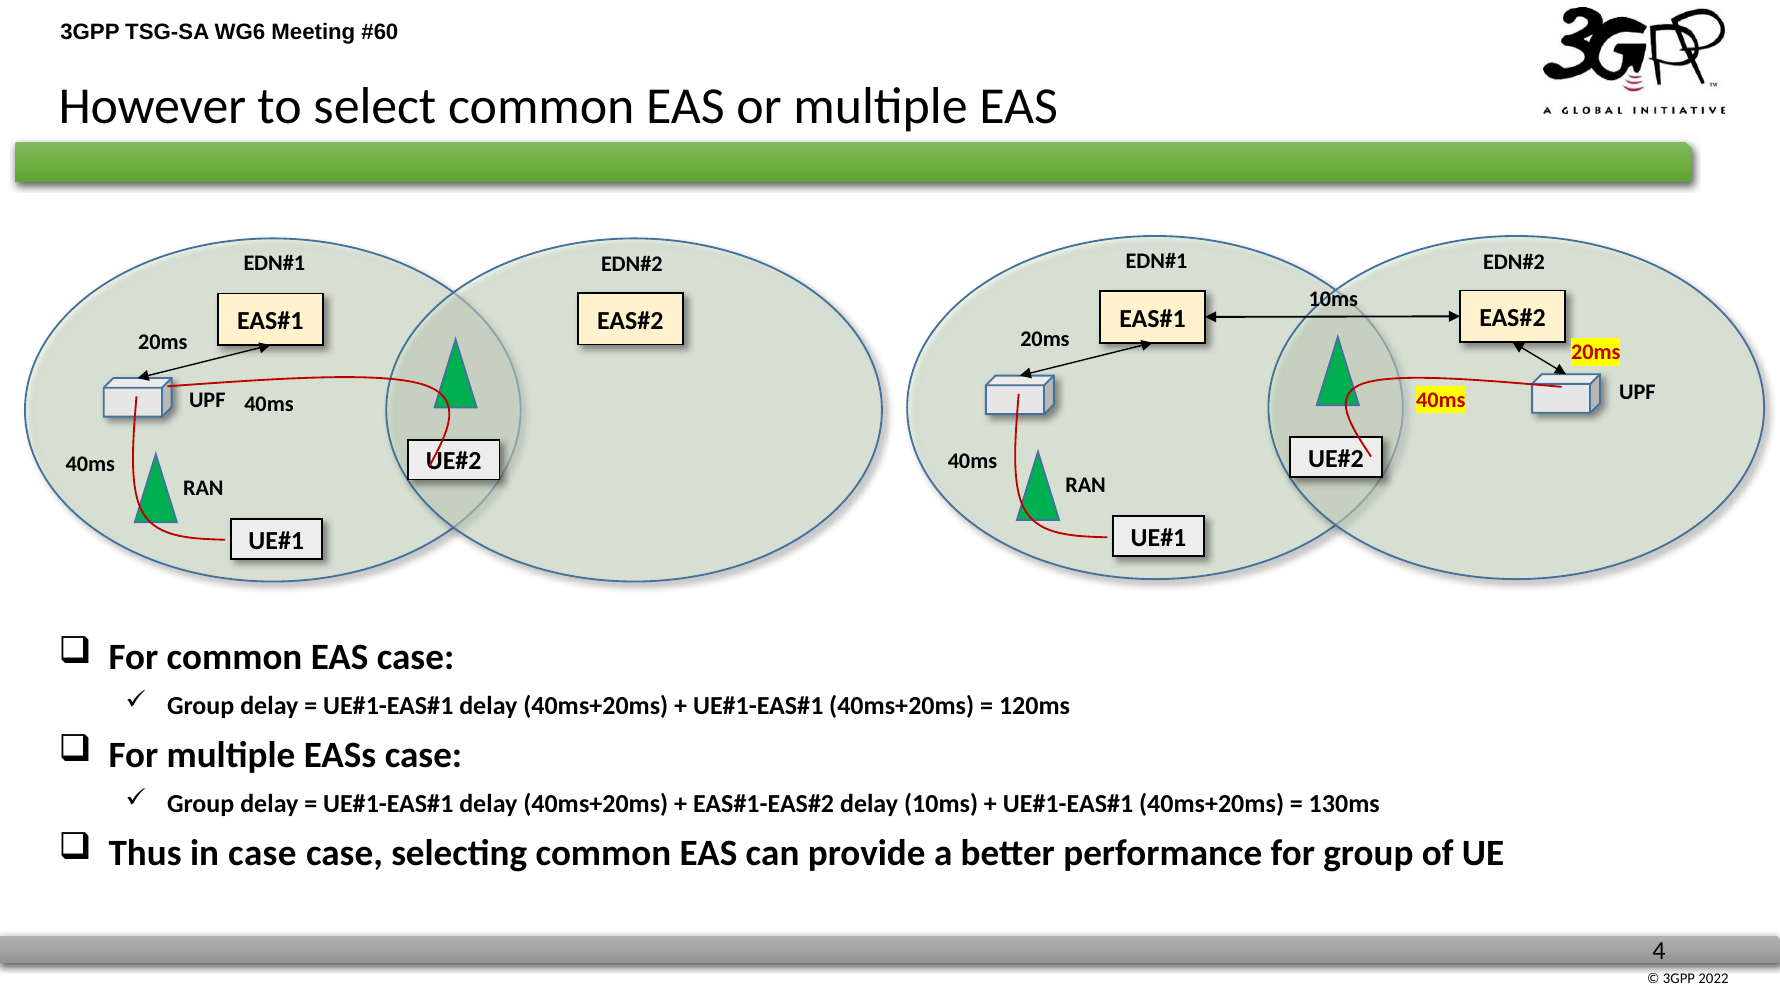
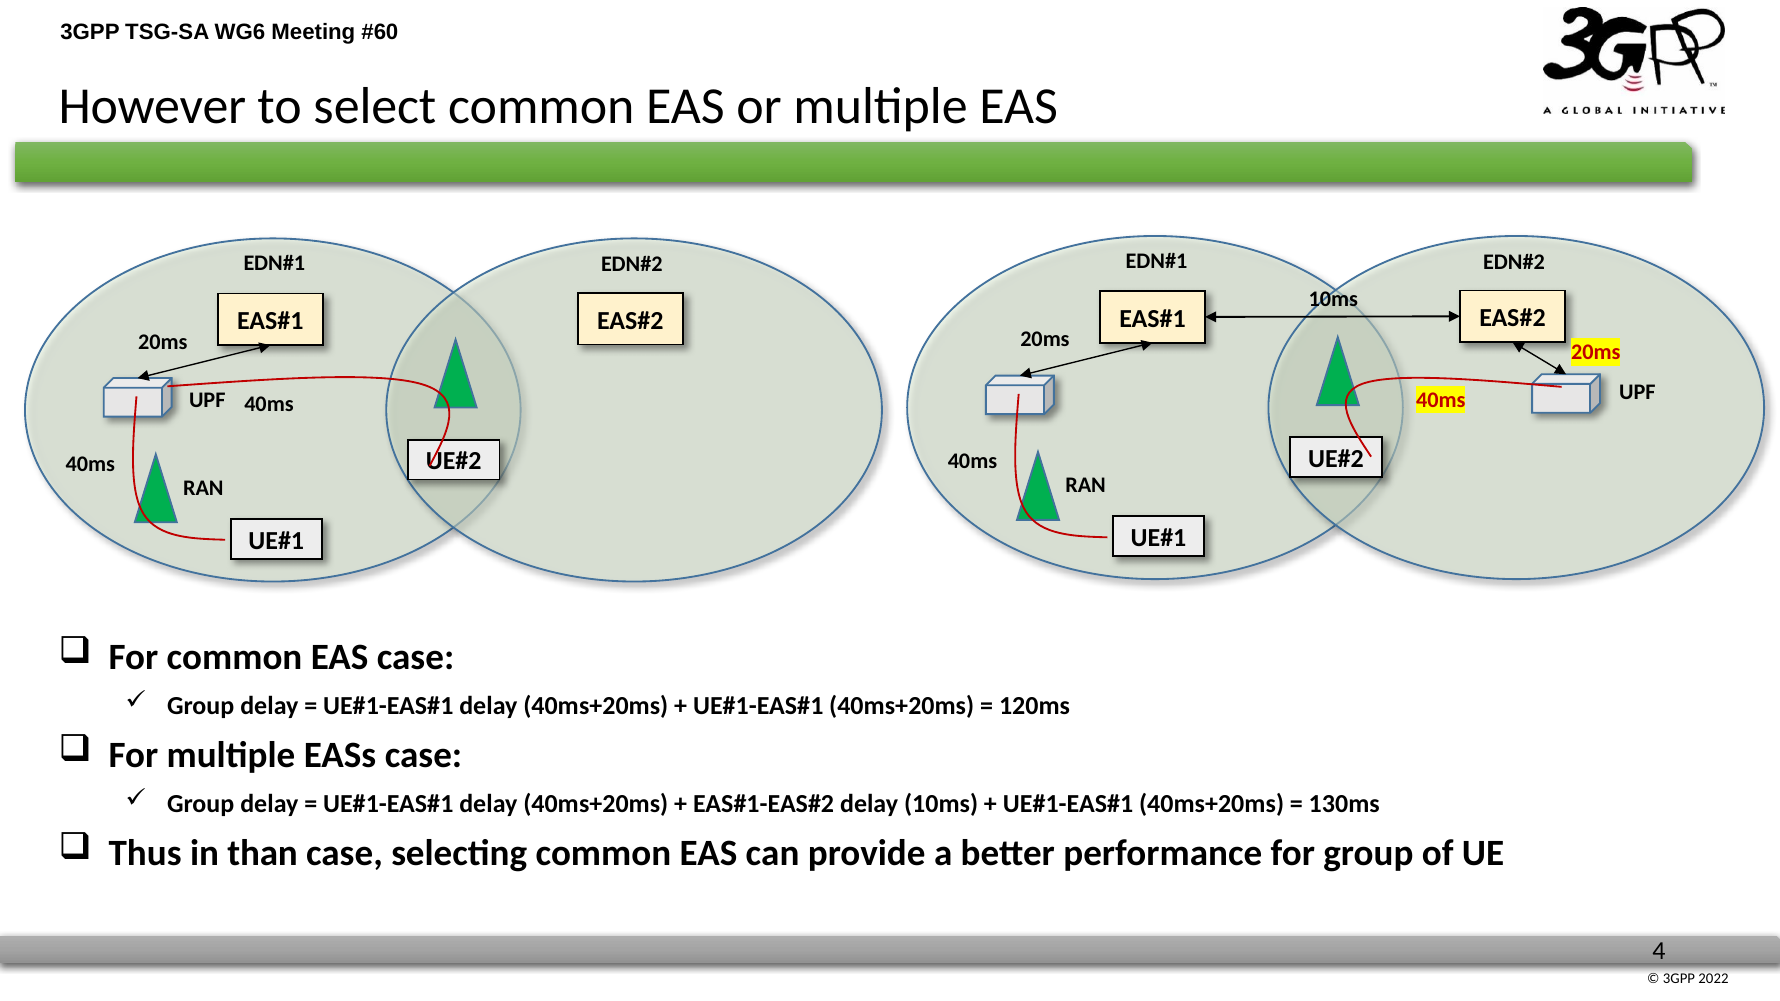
in case: case -> than
